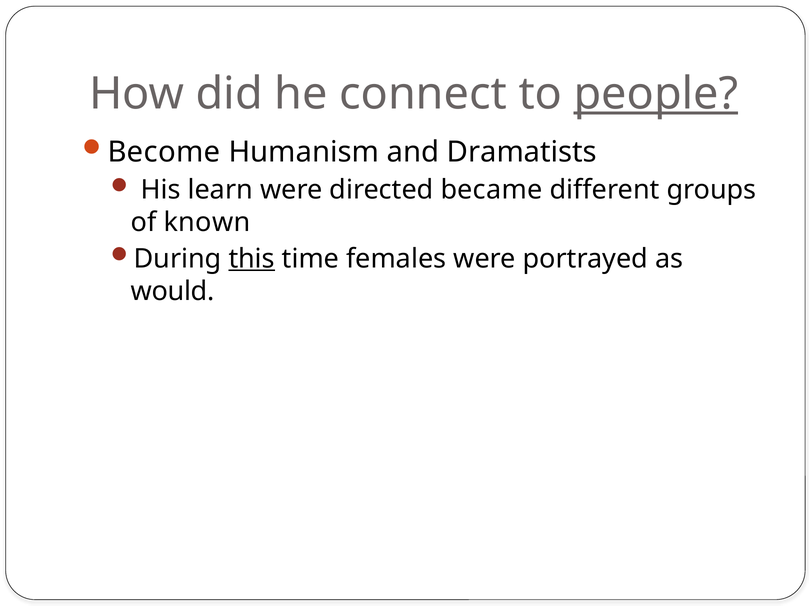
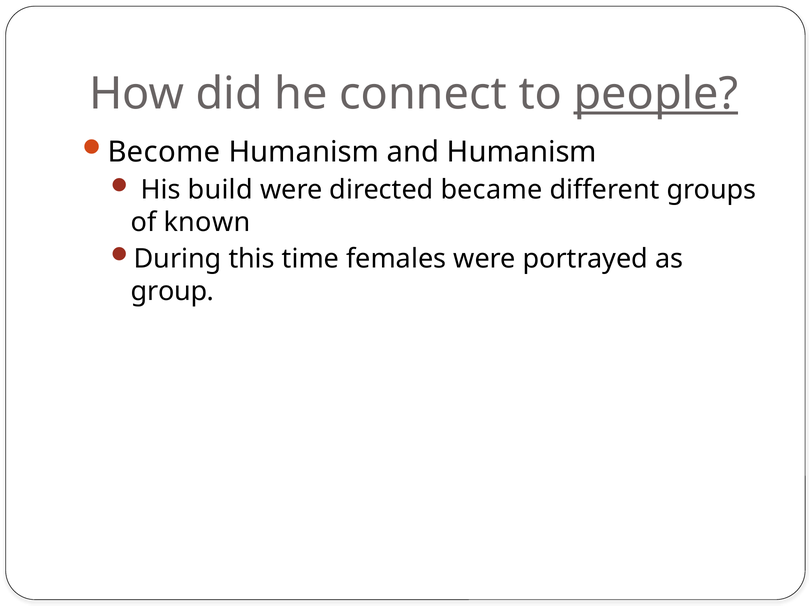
and Dramatists: Dramatists -> Humanism
learn: learn -> build
this underline: present -> none
would: would -> group
